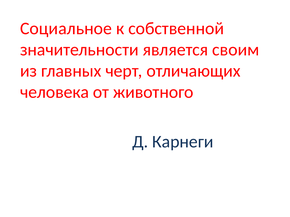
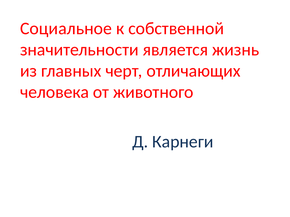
своим: своим -> жизнь
